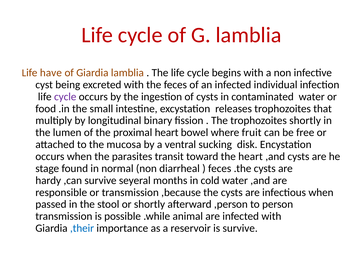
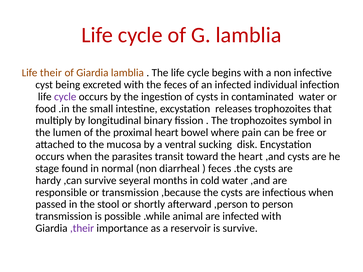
have: have -> their
trophozoites shortly: shortly -> symbol
fruit: fruit -> pain
,their colour: blue -> purple
